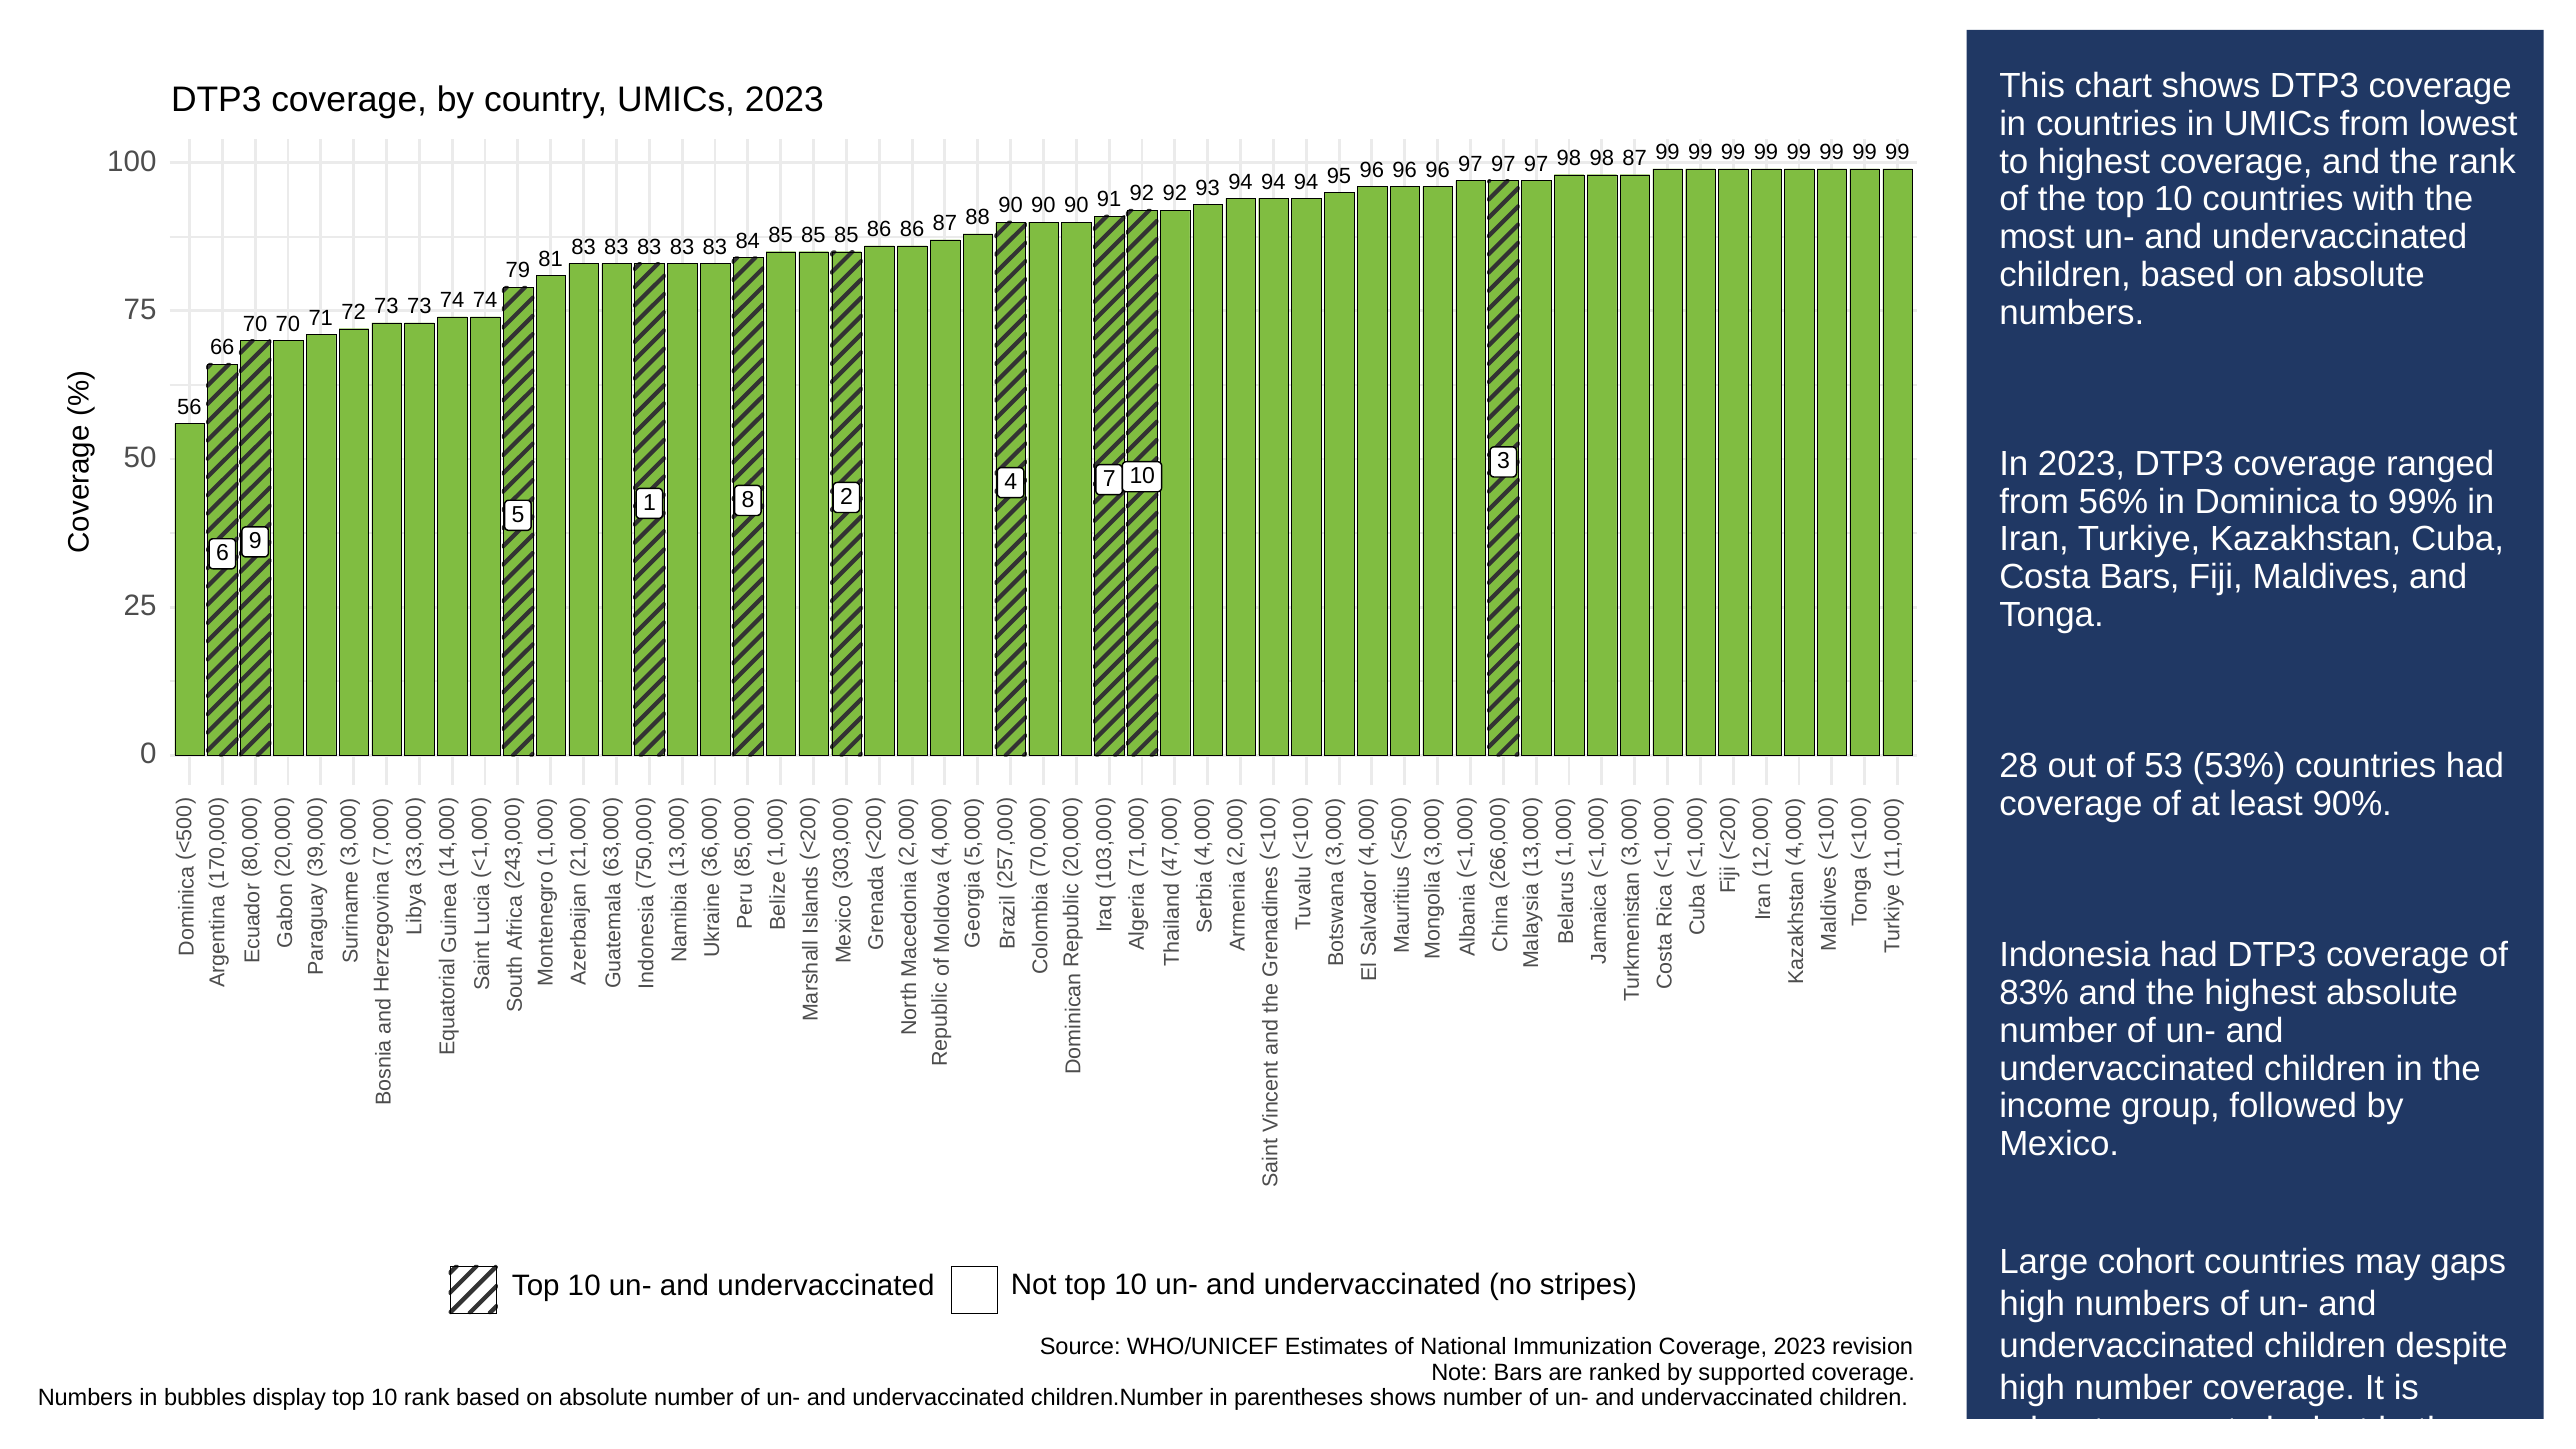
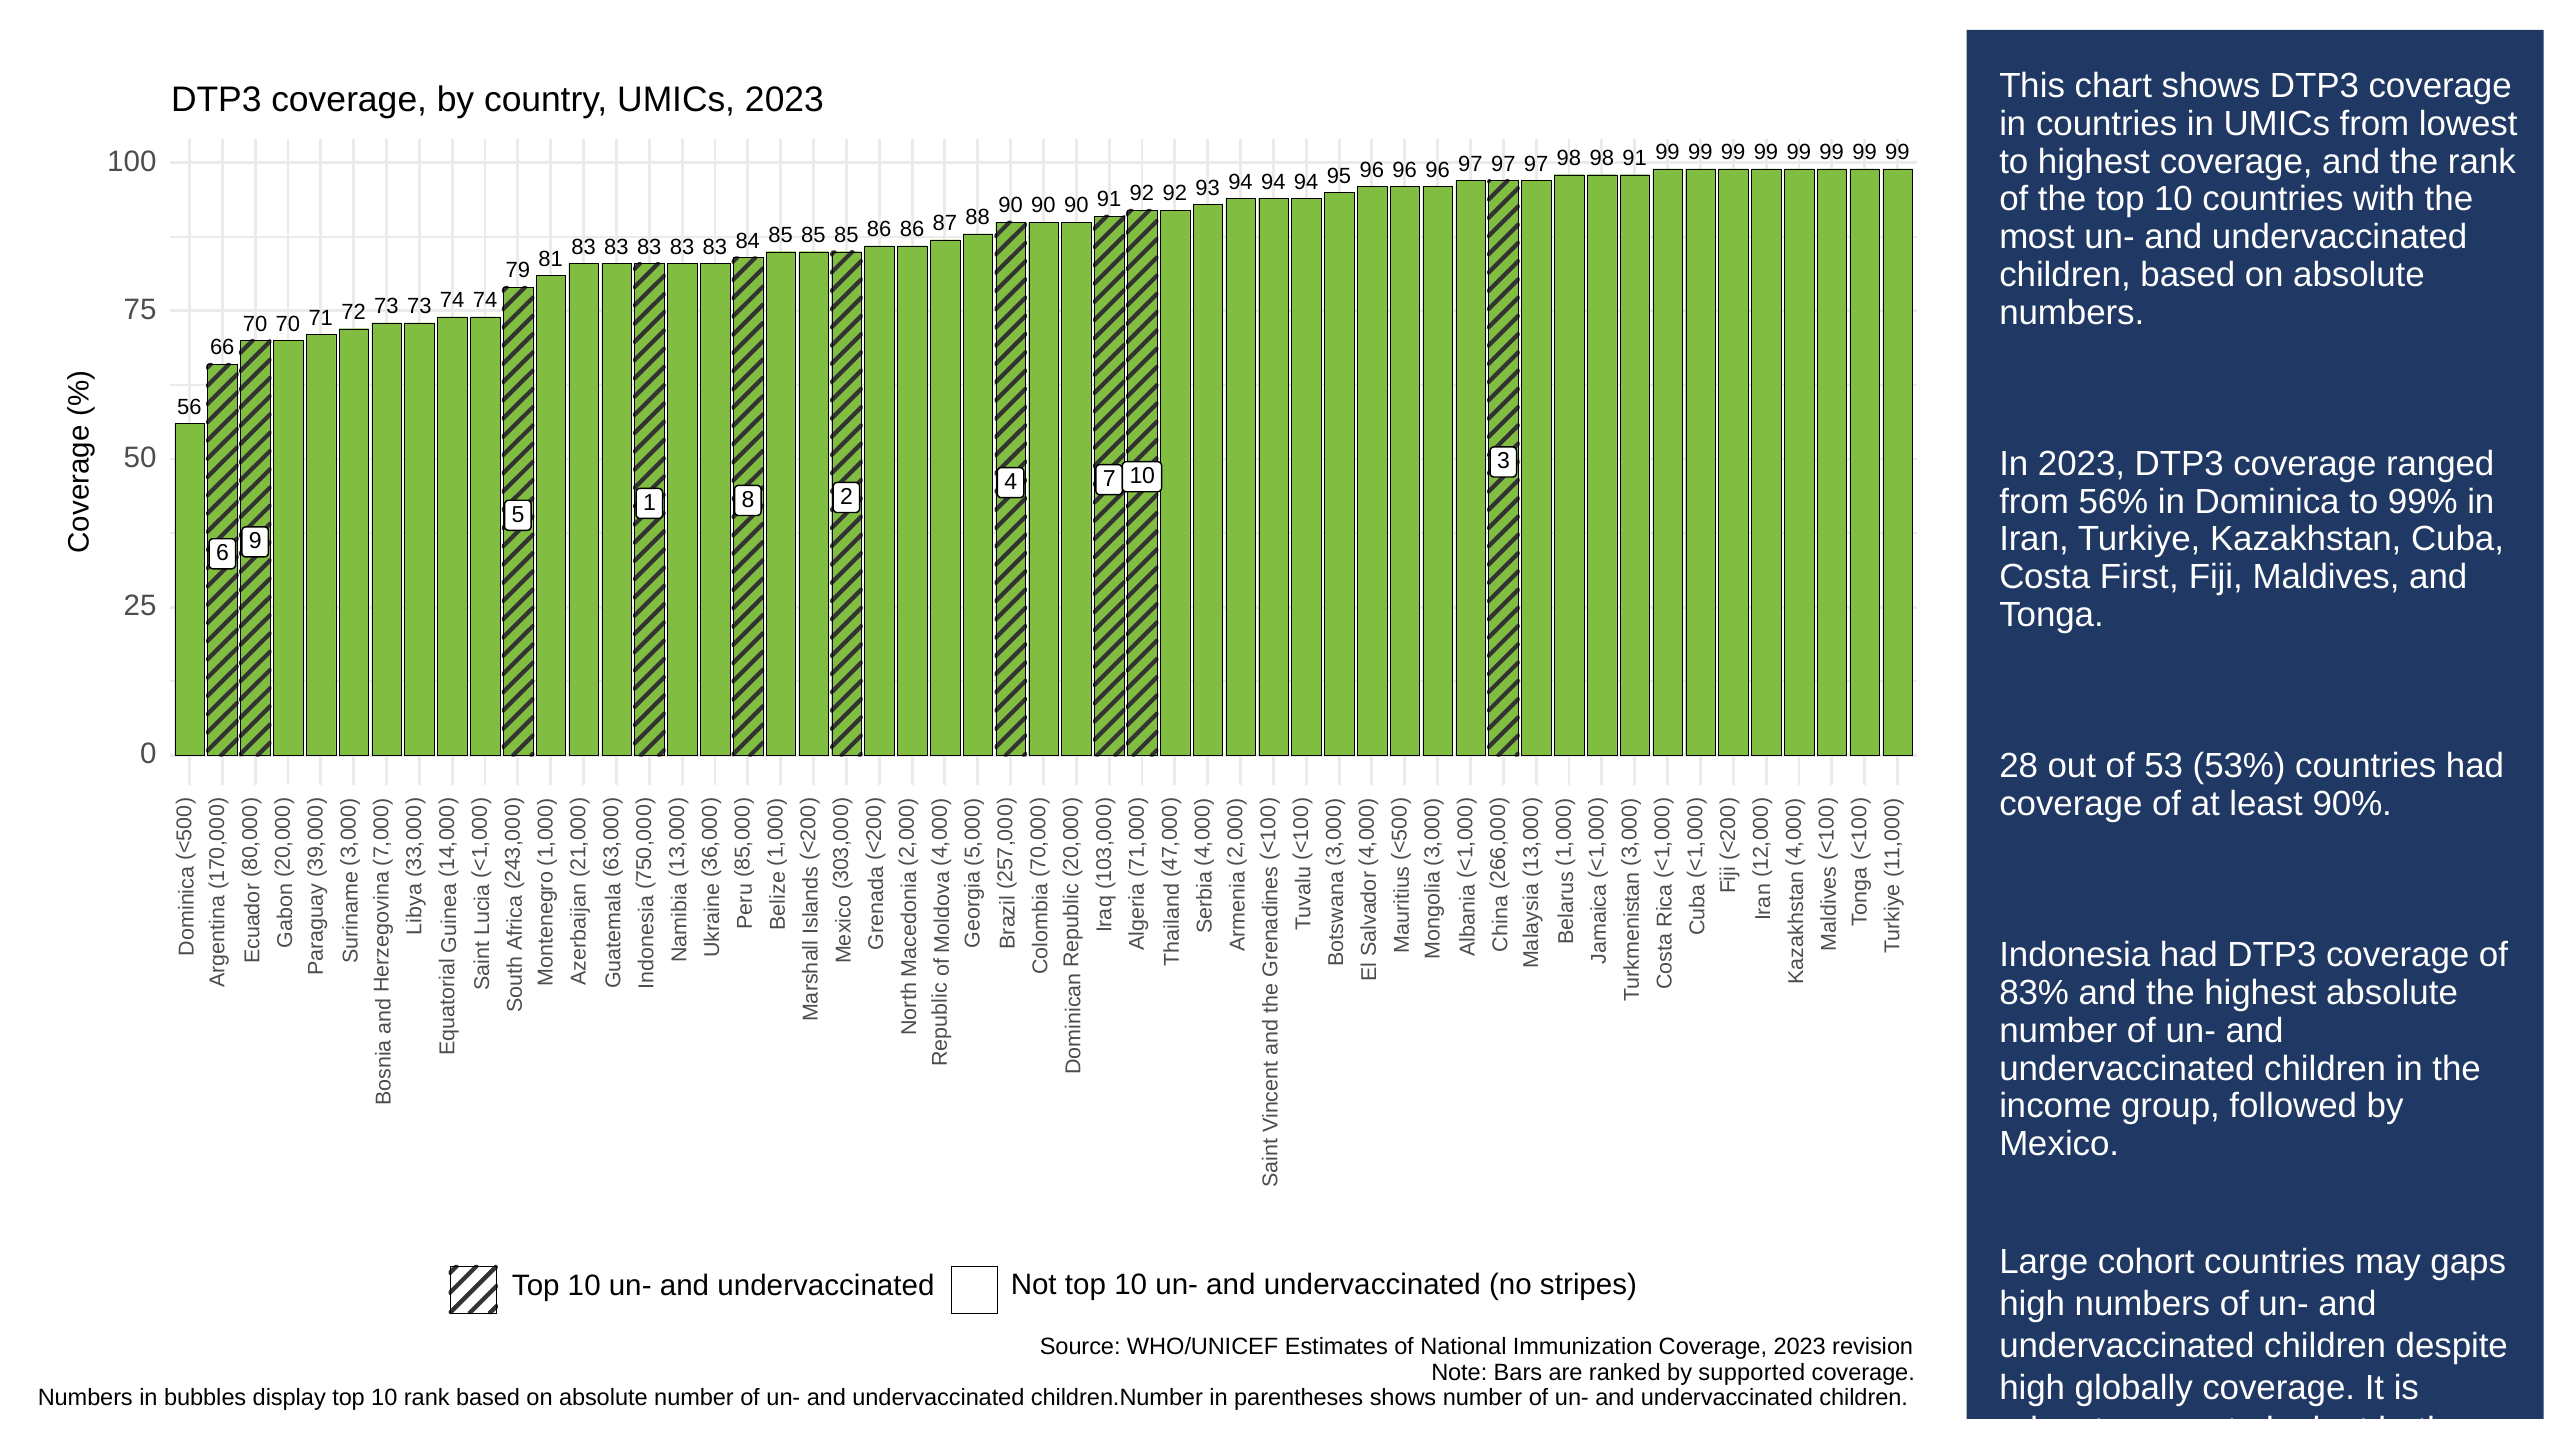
97 87: 87 -> 91
Costa Bars: Bars -> First
high number: number -> globally
